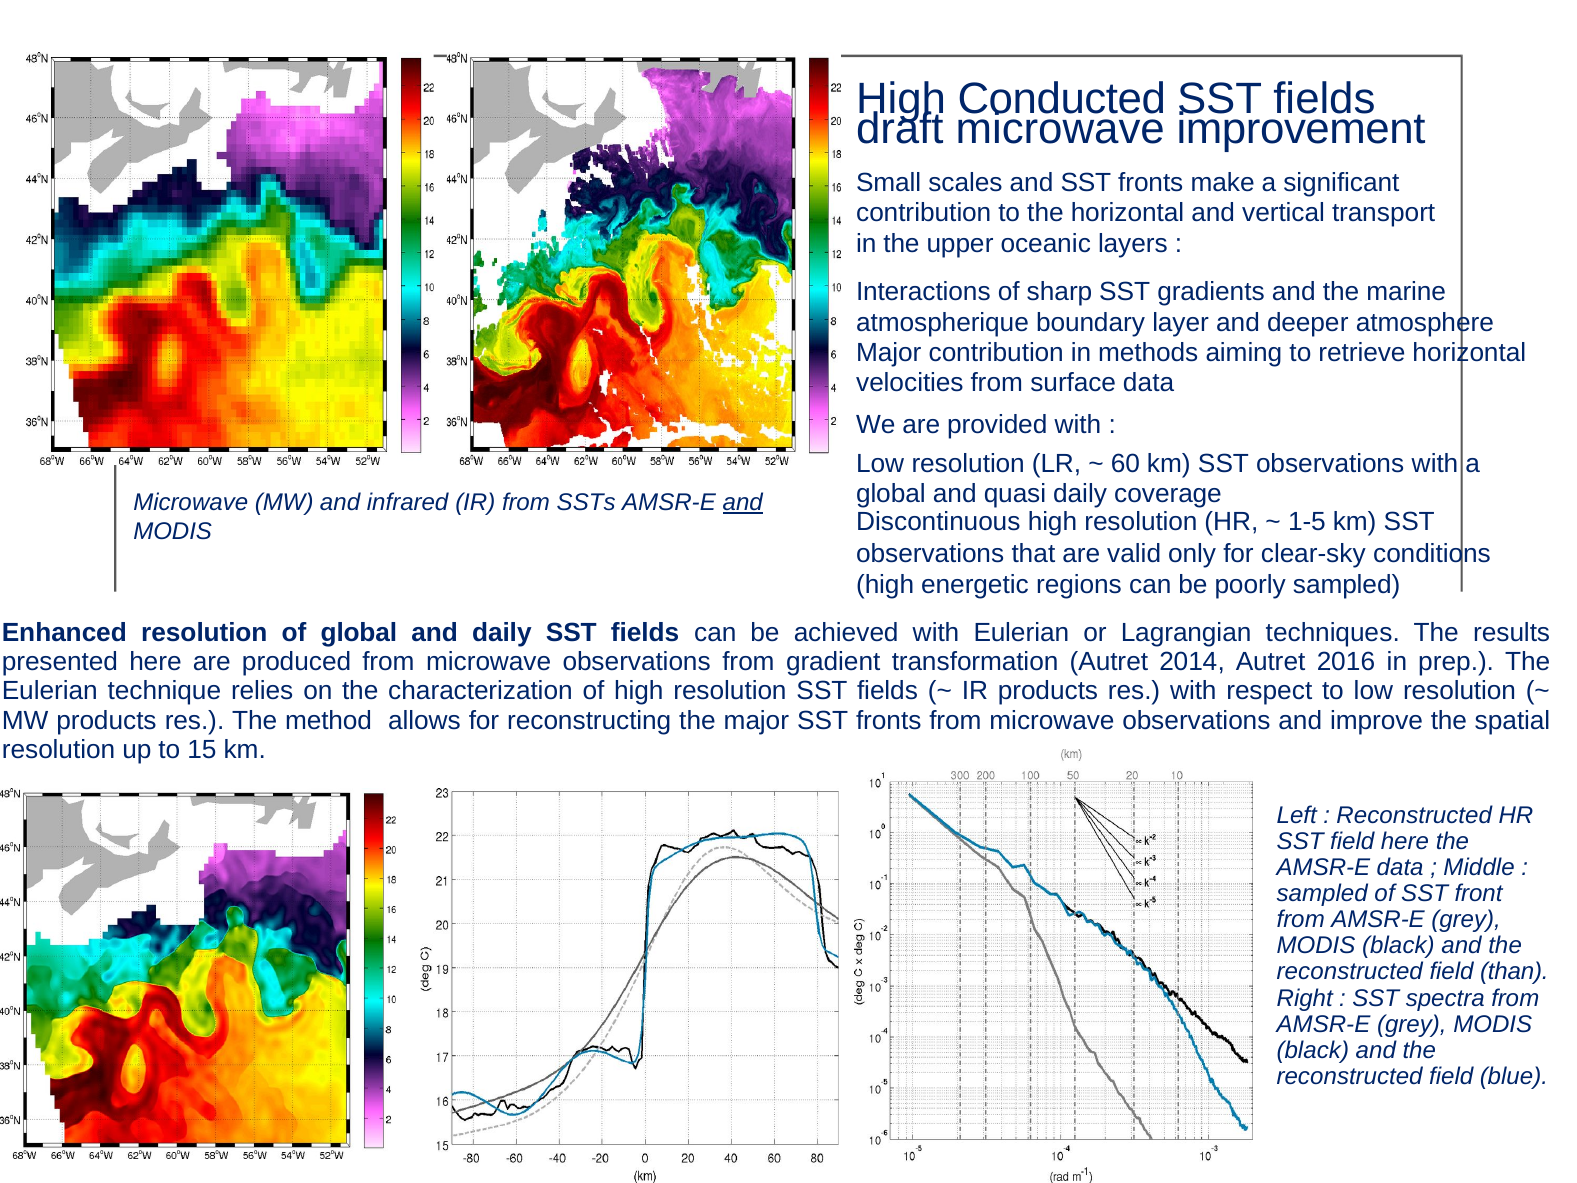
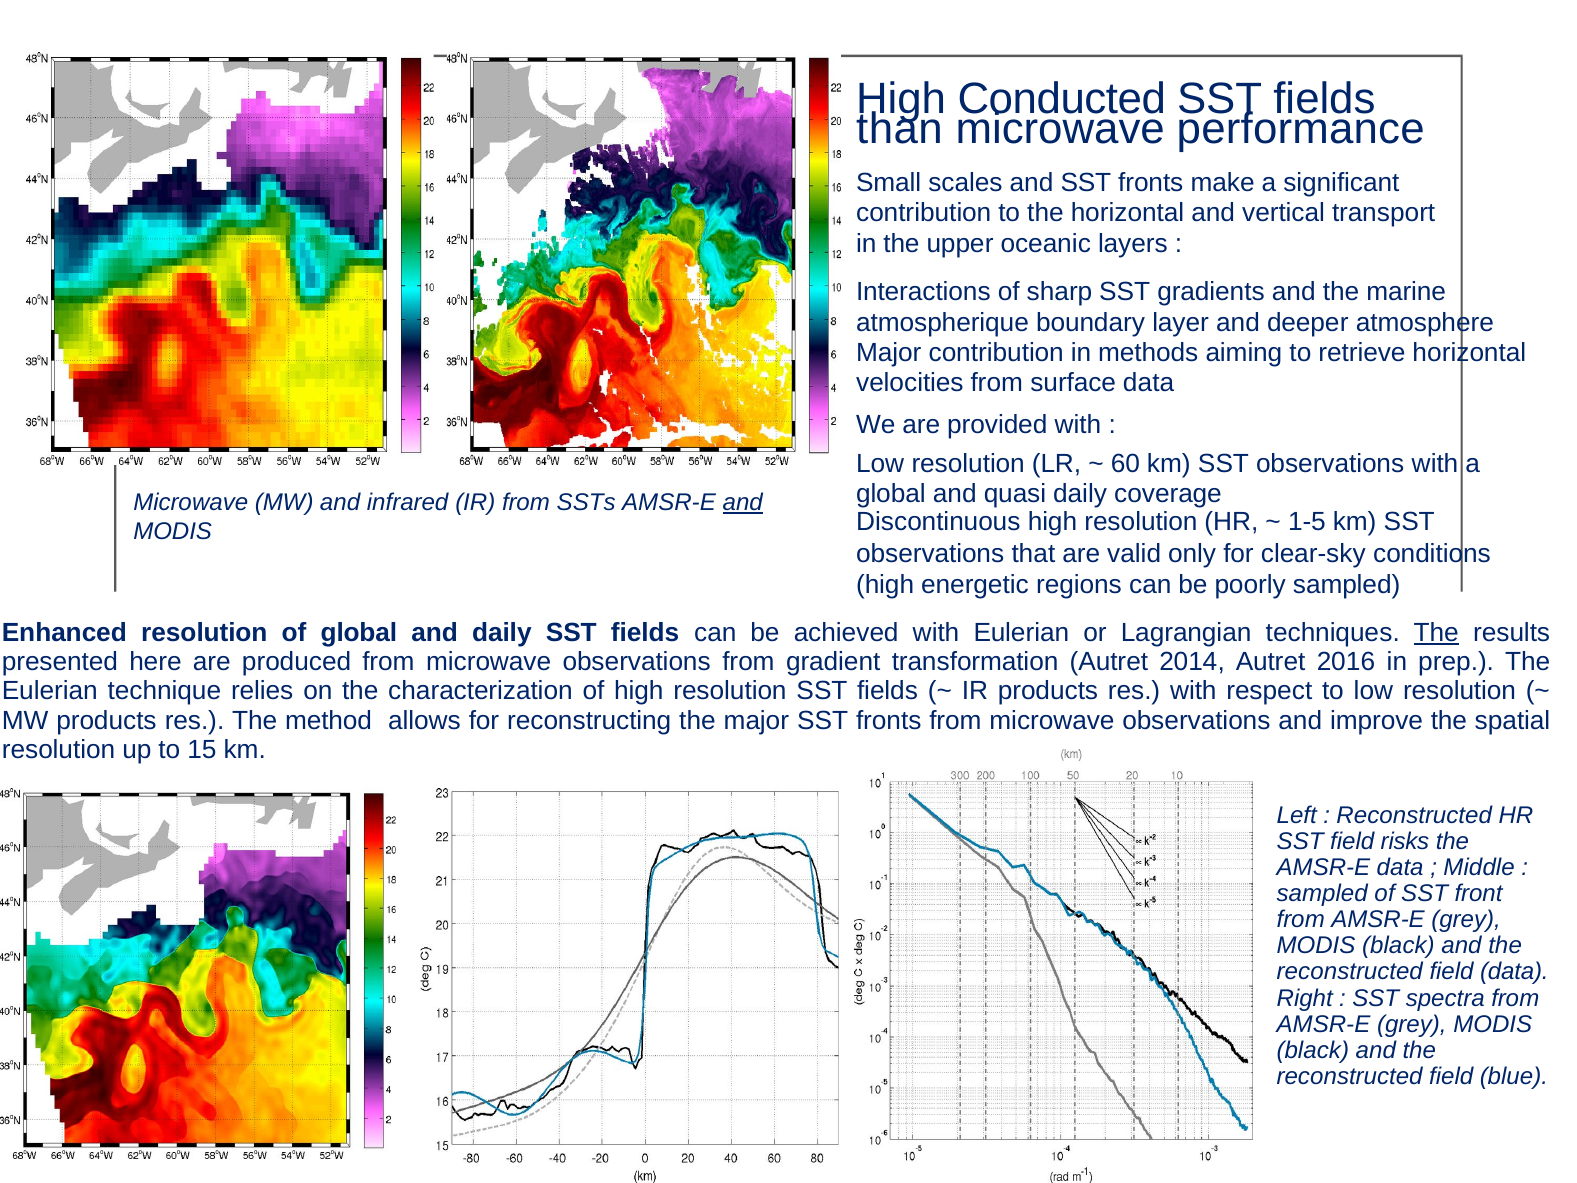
draft: draft -> than
improvement: improvement -> performance
The at (1436, 632) underline: none -> present
field here: here -> risks
field than: than -> data
